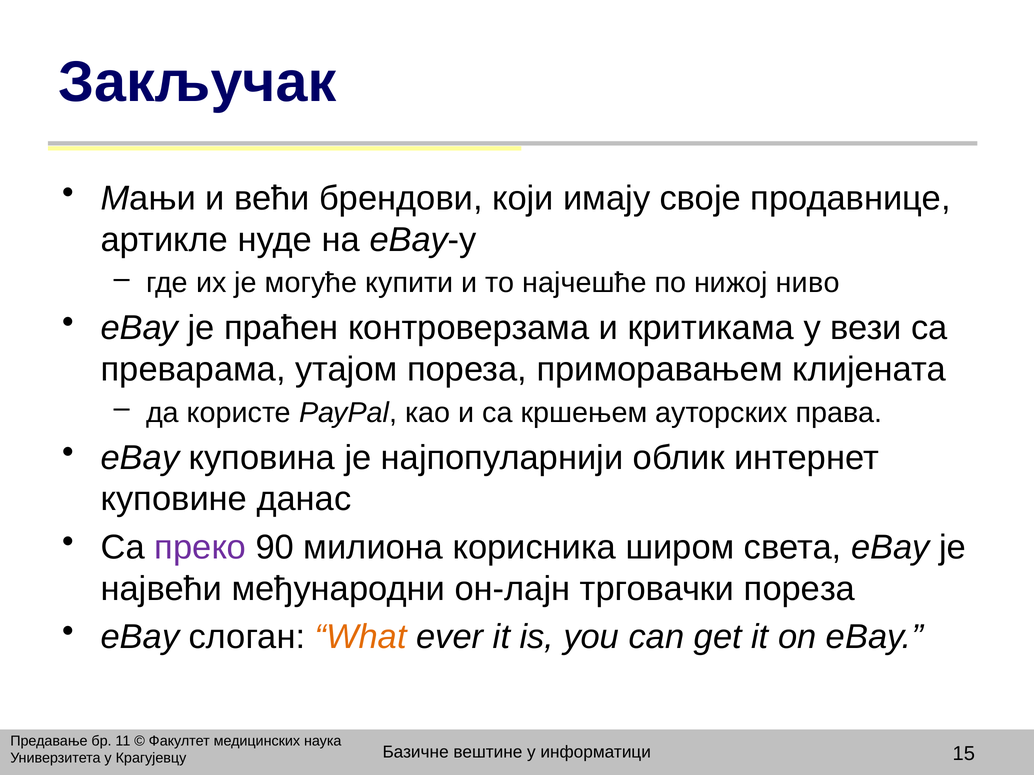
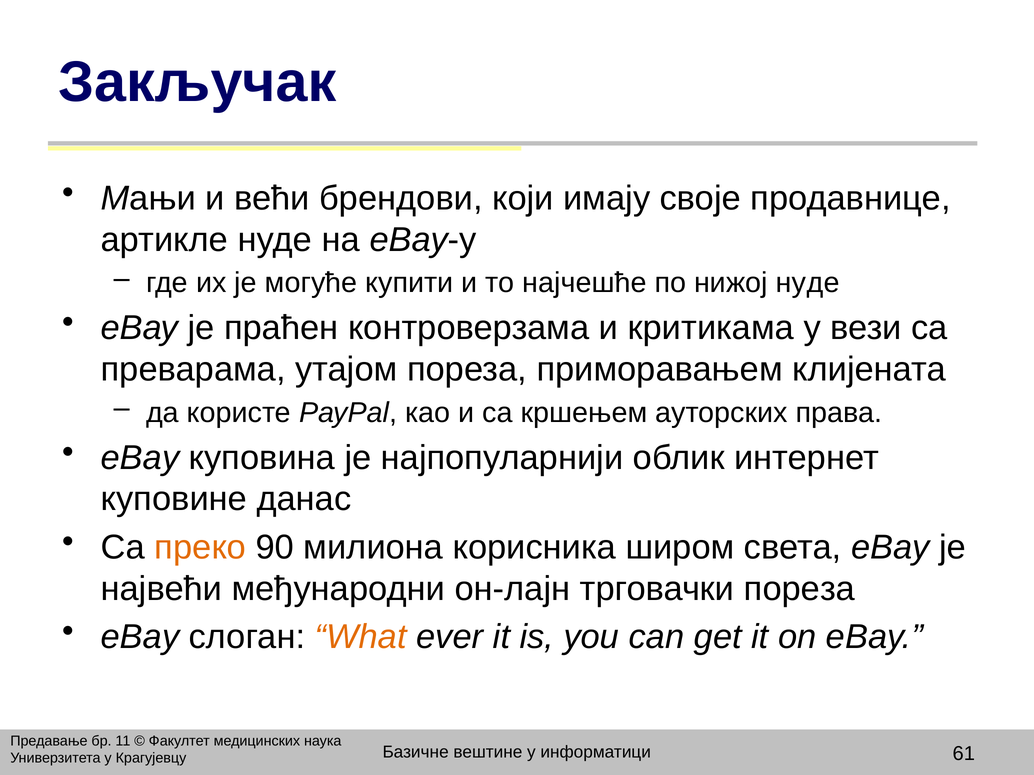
нижој ниво: ниво -> нуде
преко colour: purple -> orange
15: 15 -> 61
